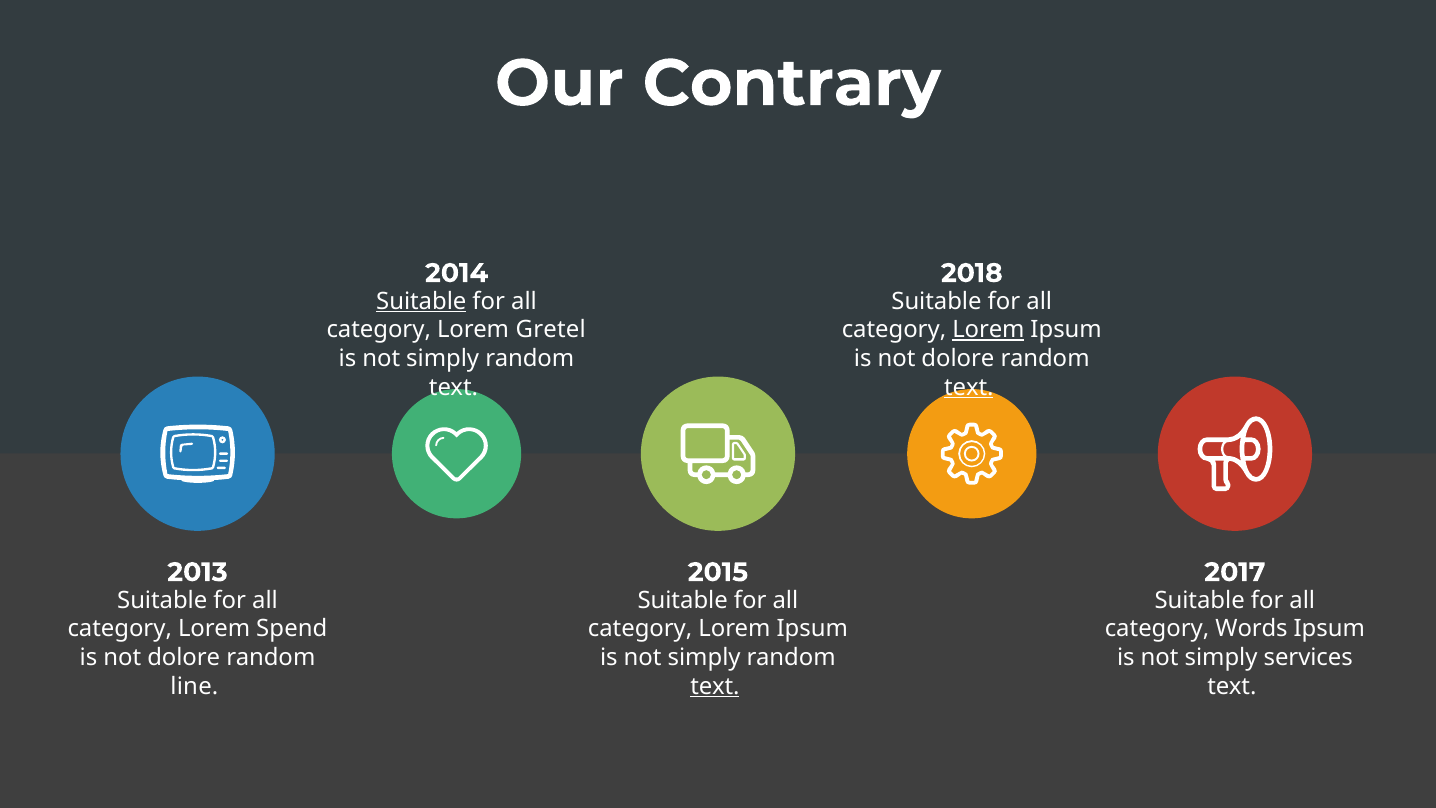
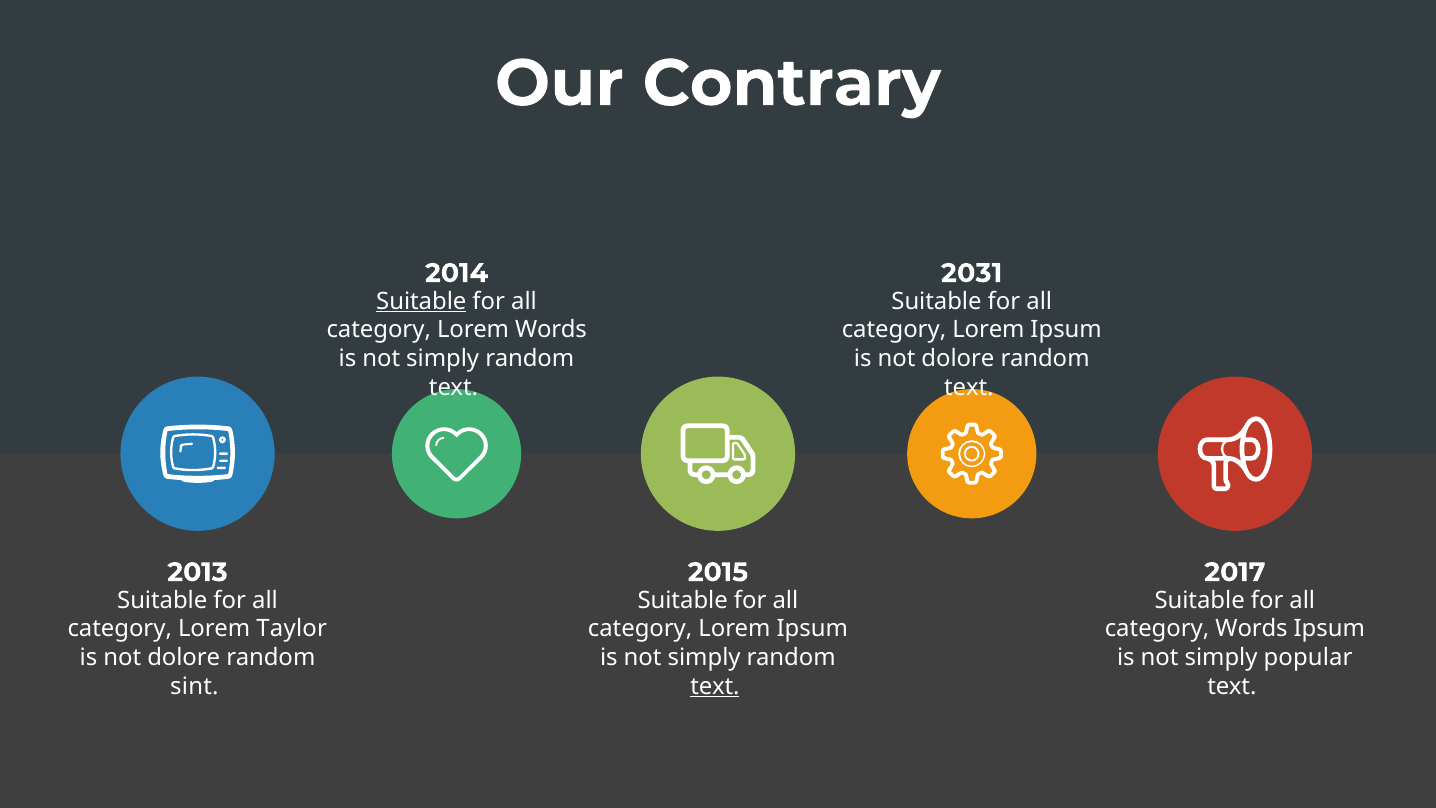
2018: 2018 -> 2031
Lorem Gretel: Gretel -> Words
Lorem at (988, 330) underline: present -> none
text at (969, 387) underline: present -> none
Spend: Spend -> Taylor
services: services -> popular
line: line -> sint
